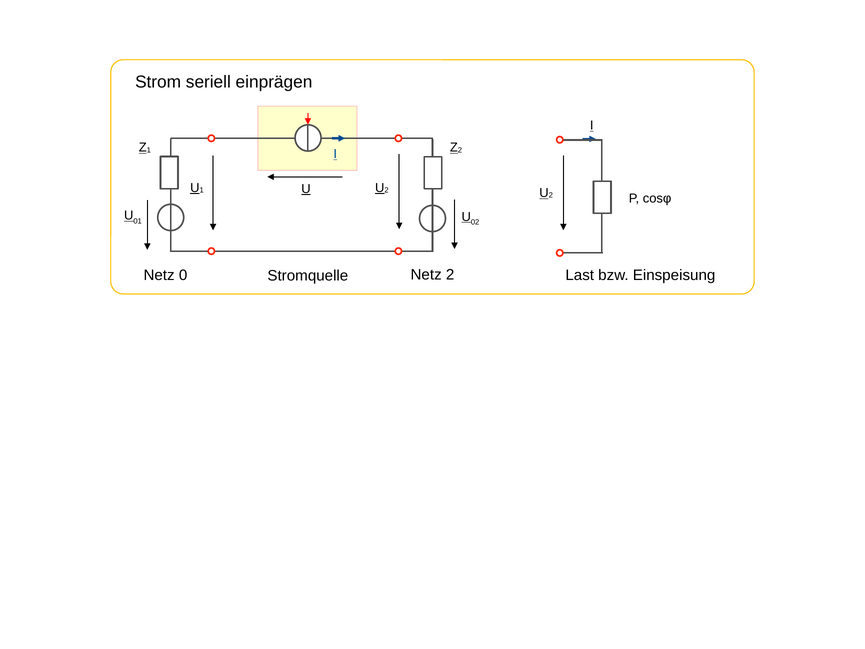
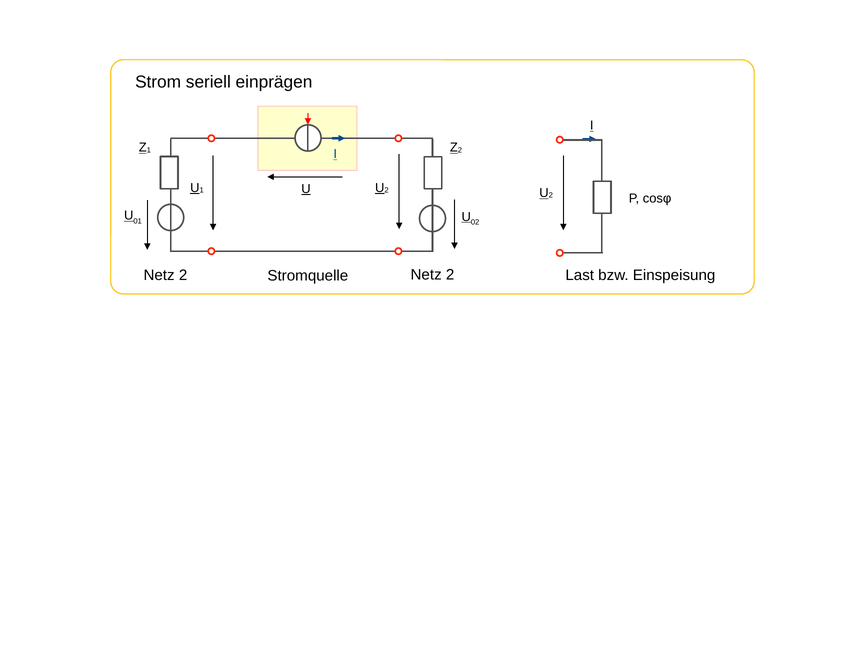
0 at (183, 275): 0 -> 2
